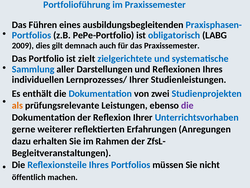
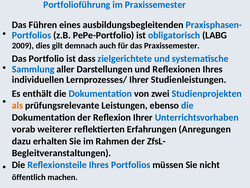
zielt: zielt -> dass
die at (187, 105) colour: purple -> blue
gerne: gerne -> vorab
